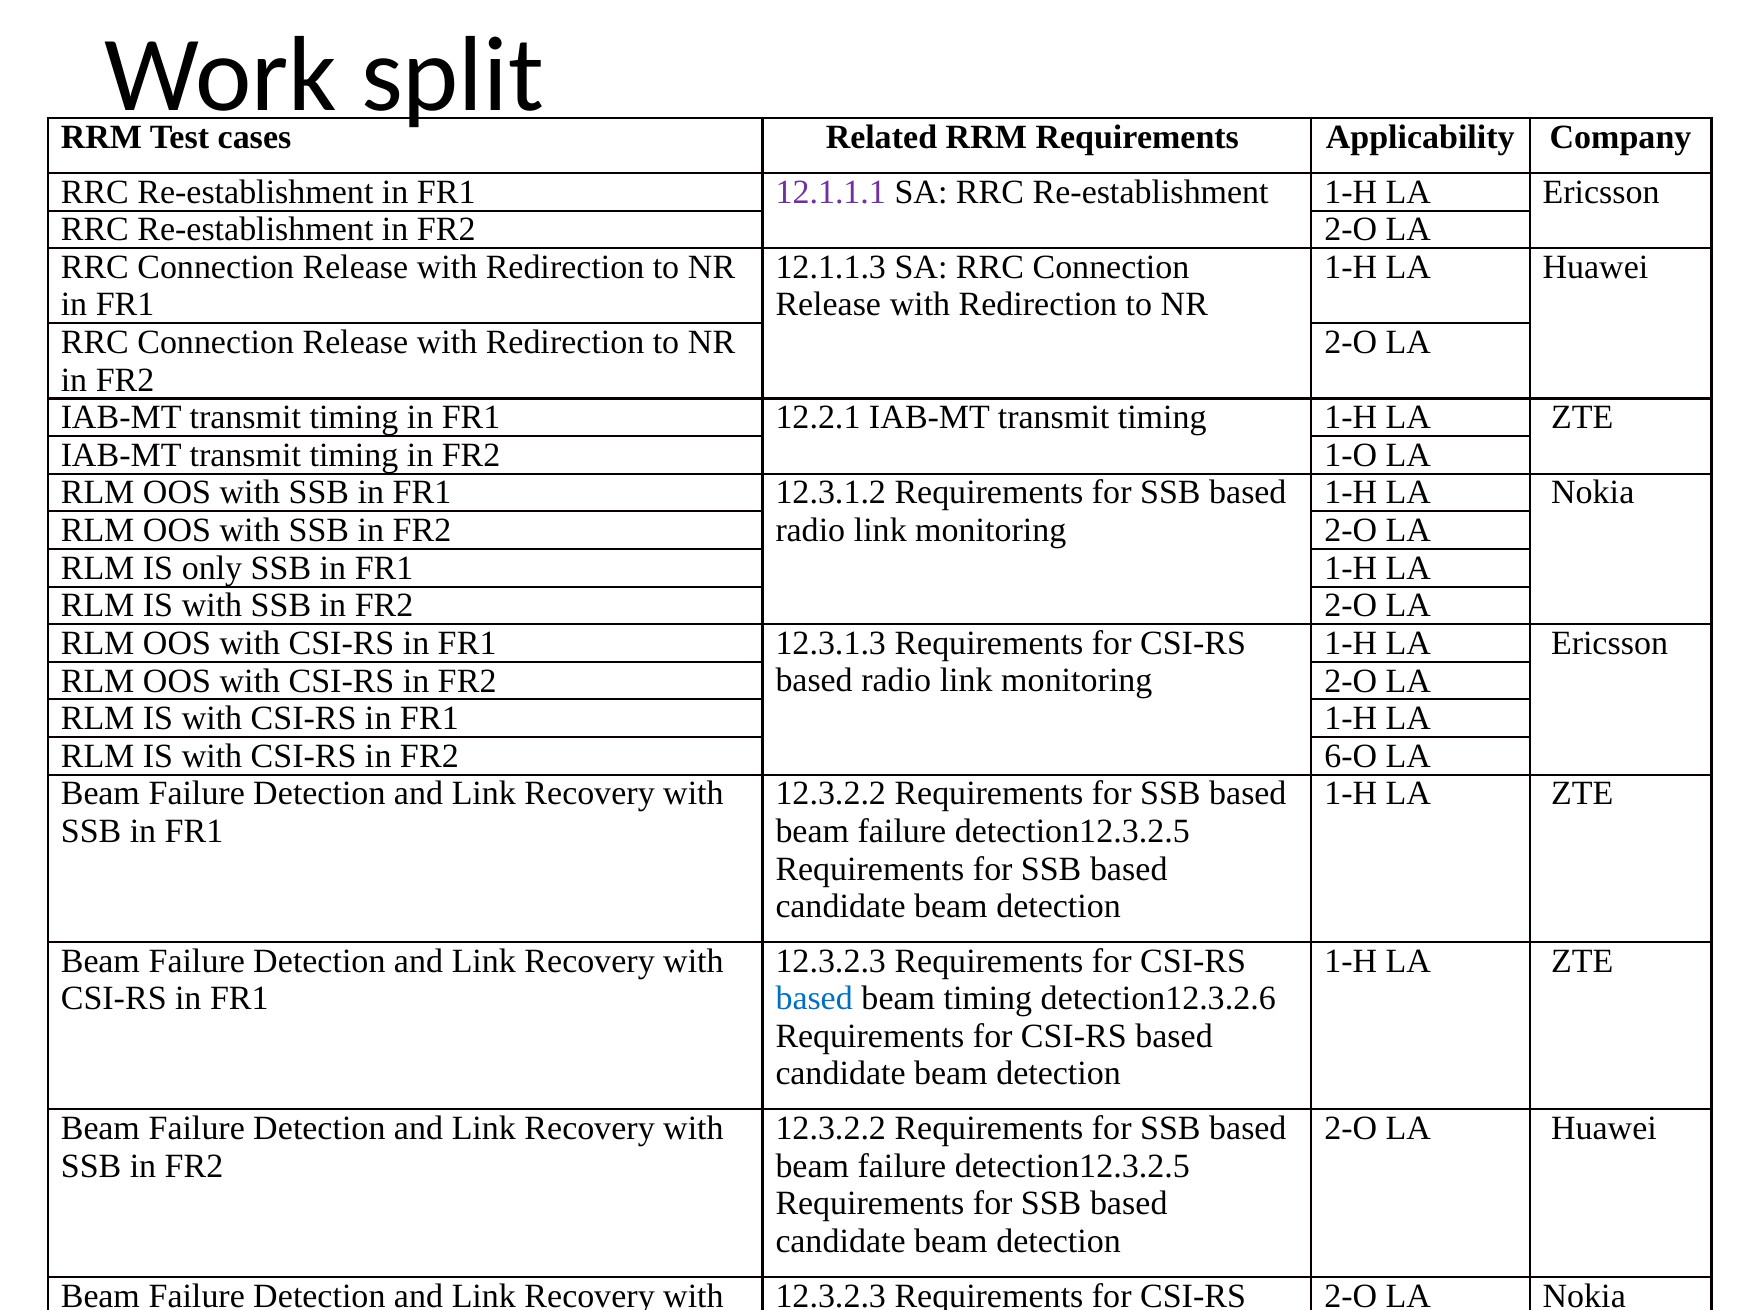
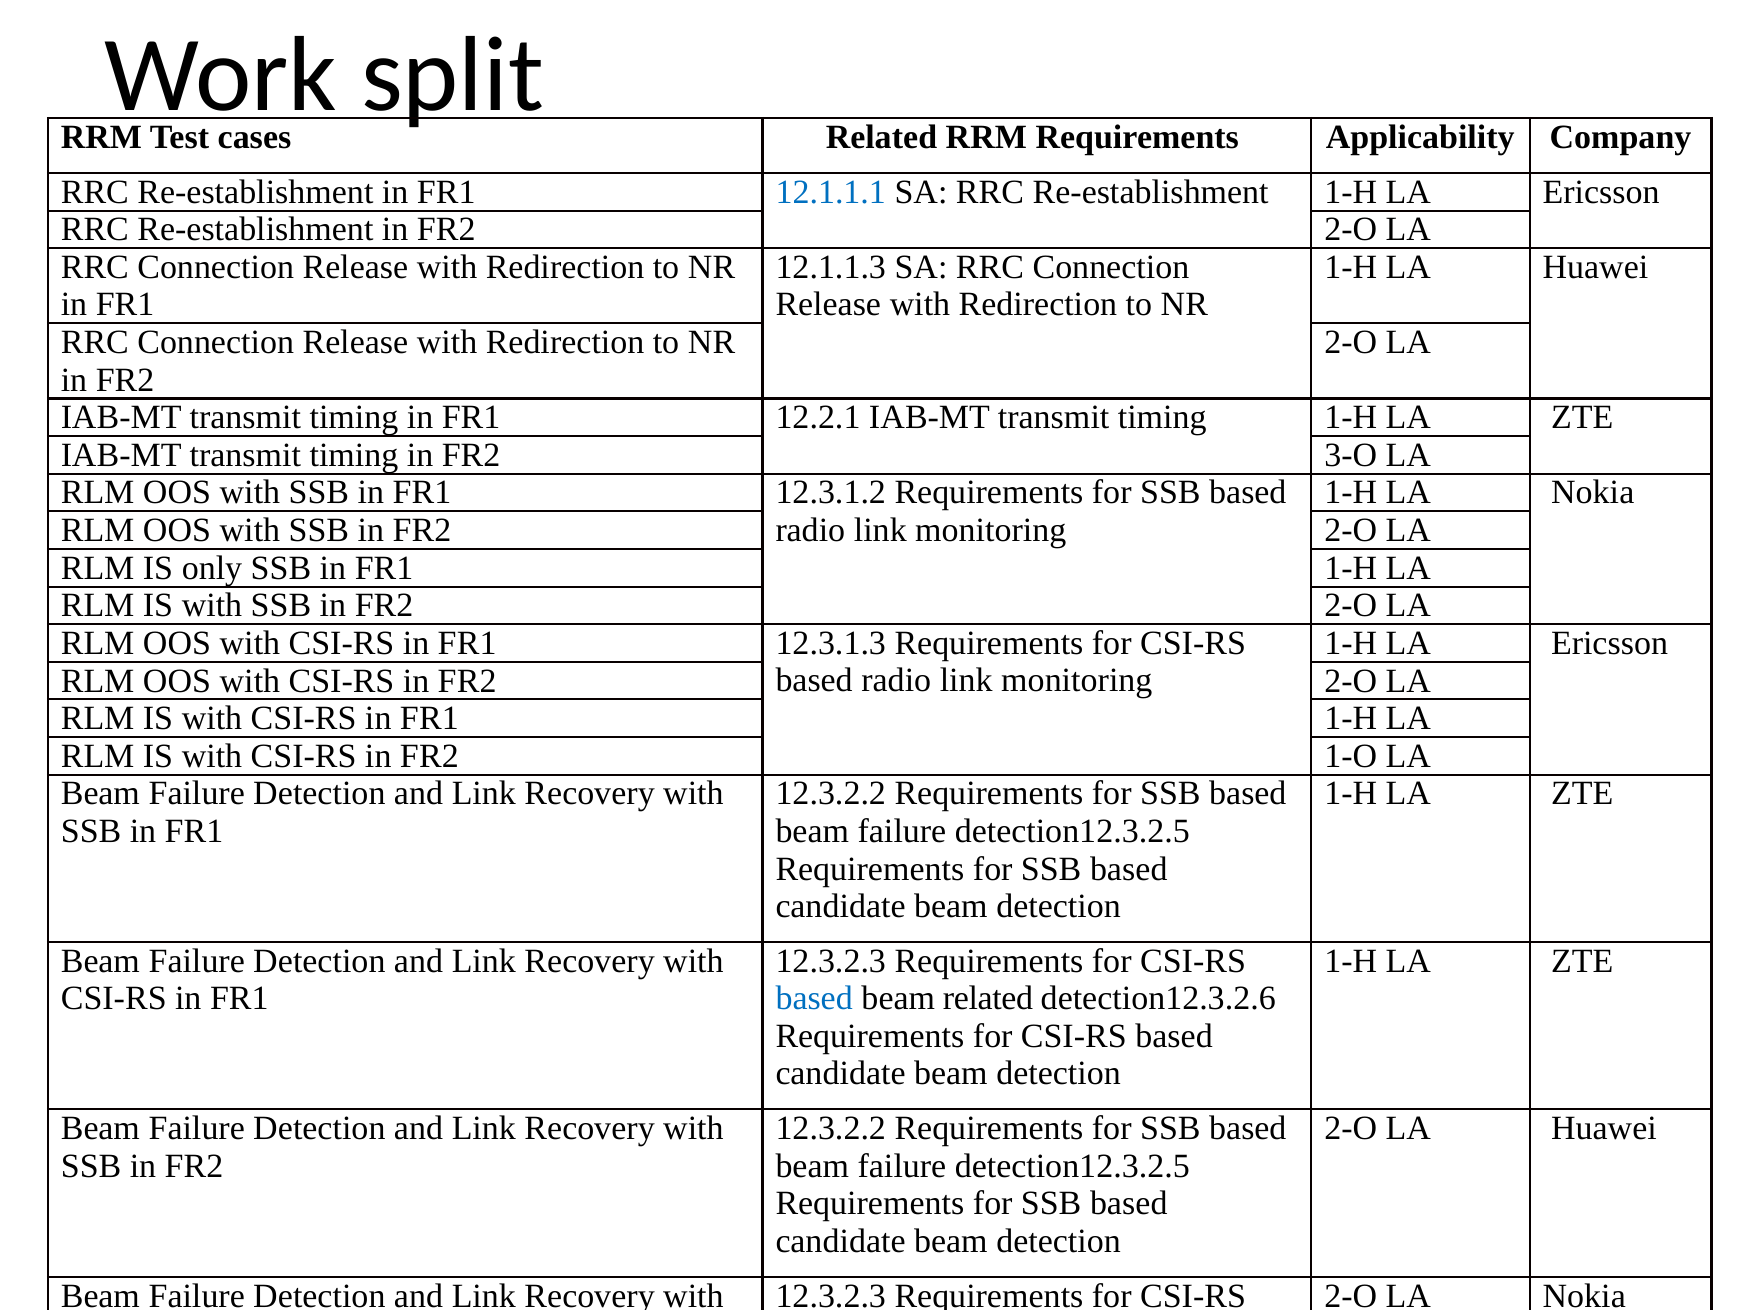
12.1.1.1 colour: purple -> blue
1-O: 1-O -> 3-O
6-O: 6-O -> 1-O
beam timing: timing -> related
